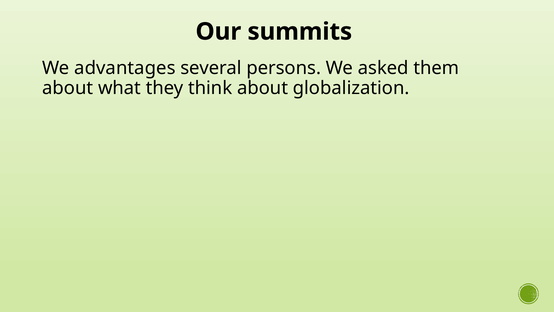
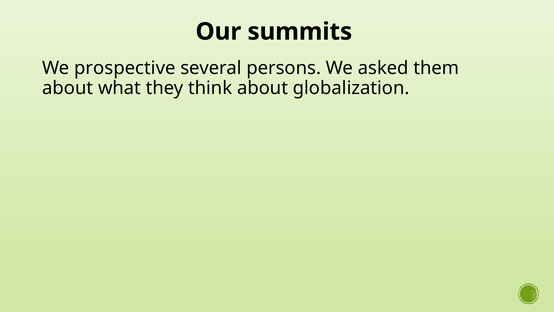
advantages: advantages -> prospective
